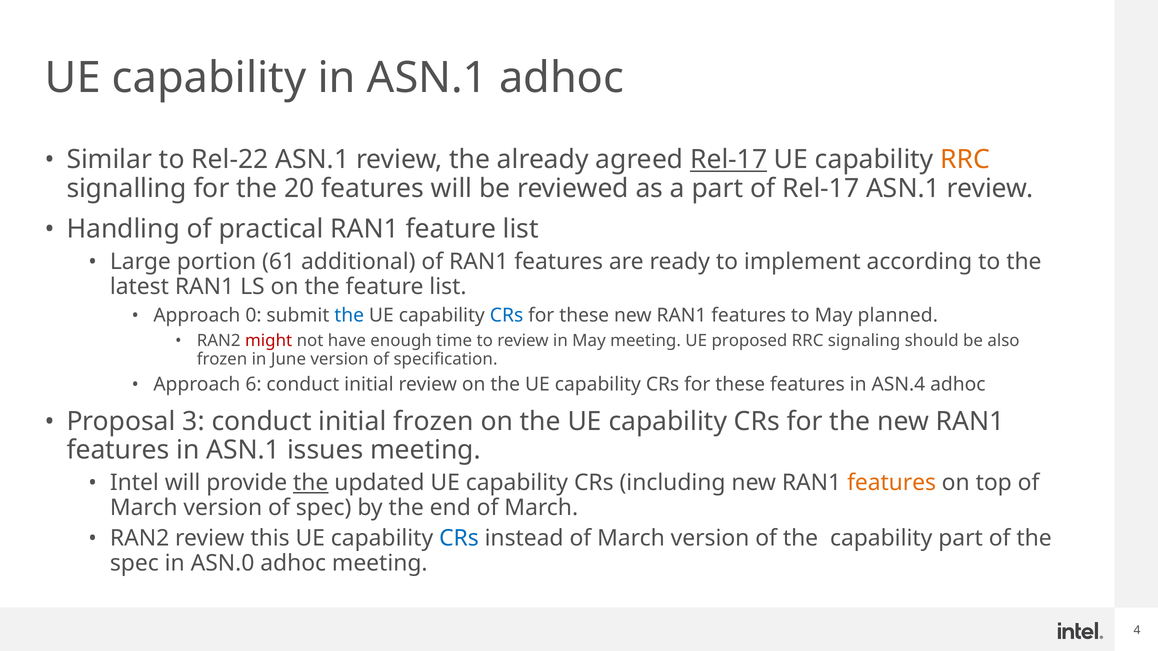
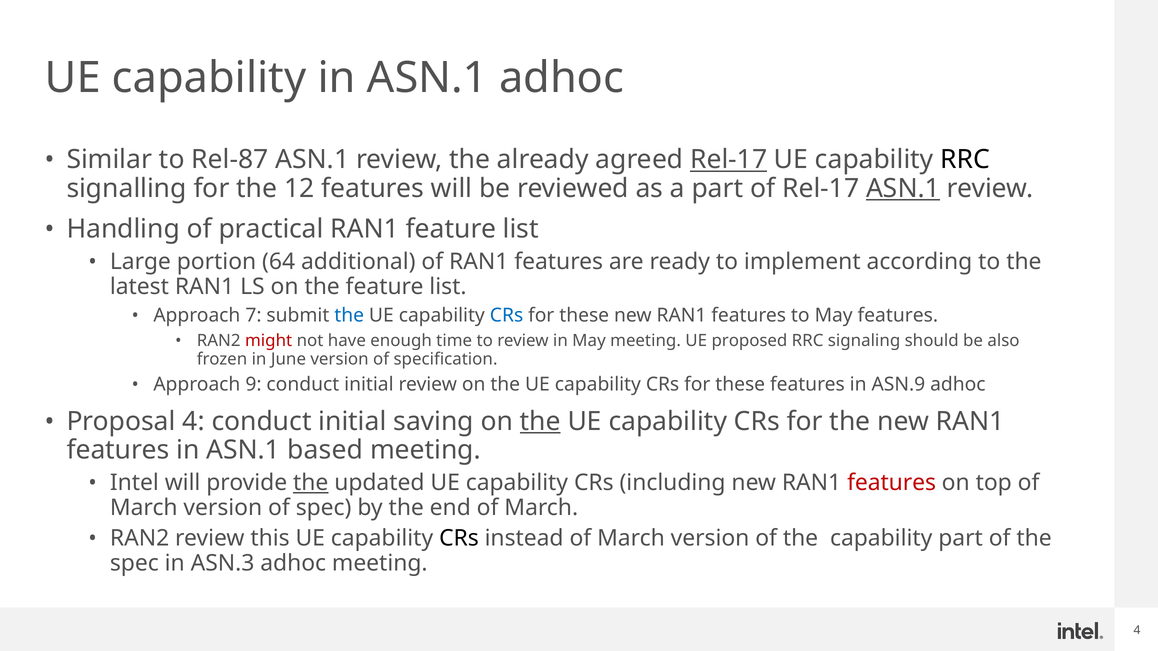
Rel-22: Rel-22 -> Rel-87
RRC at (965, 160) colour: orange -> black
20: 20 -> 12
ASN.1 at (903, 188) underline: none -> present
61: 61 -> 64
0: 0 -> 7
May planned: planned -> features
6: 6 -> 9
ASN.4: ASN.4 -> ASN.9
Proposal 3: 3 -> 4
initial frozen: frozen -> saving
the at (540, 422) underline: none -> present
issues: issues -> based
features at (892, 483) colour: orange -> red
CRs at (459, 539) colour: blue -> black
ASN.0: ASN.0 -> ASN.3
